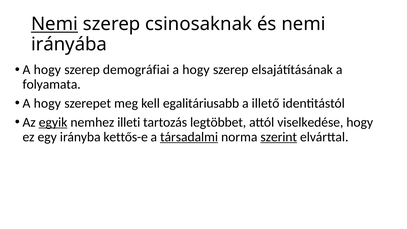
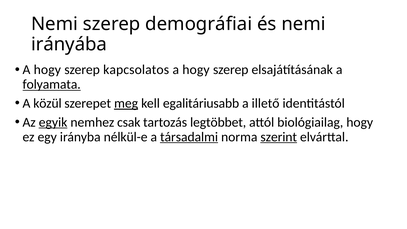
Nemi at (55, 24) underline: present -> none
csinosaknak: csinosaknak -> demográfiai
demográfiai: demográfiai -> kapcsolatos
folyamata underline: none -> present
hogy at (47, 103): hogy -> közül
meg underline: none -> present
illeti: illeti -> csak
viselkedése: viselkedése -> biológiailag
kettős-e: kettős-e -> nélkül-e
